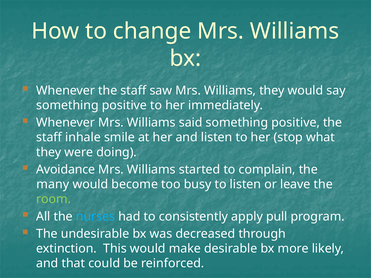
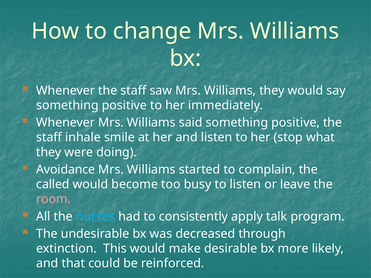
many: many -> called
room colour: light green -> pink
pull: pull -> talk
